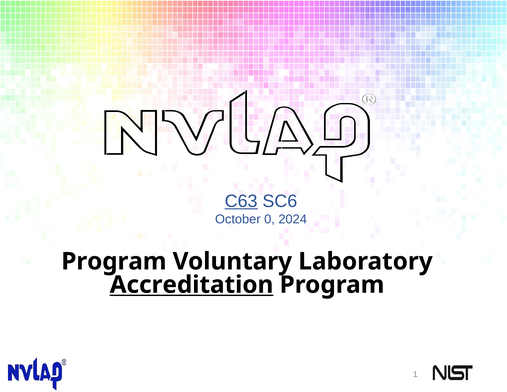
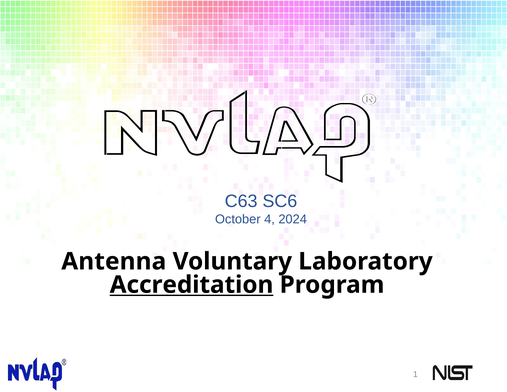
C63 underline: present -> none
0: 0 -> 4
Program at (114, 261): Program -> Antenna
